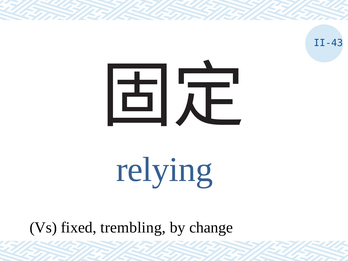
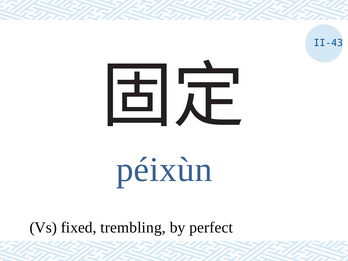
relying: relying -> péixùn
change: change -> perfect
